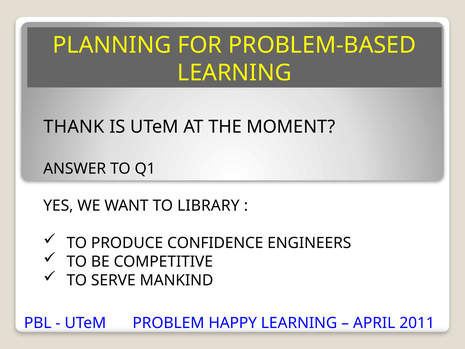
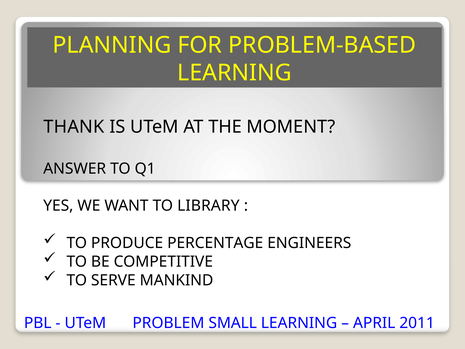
CONFIDENCE: CONFIDENCE -> PERCENTAGE
HAPPY: HAPPY -> SMALL
